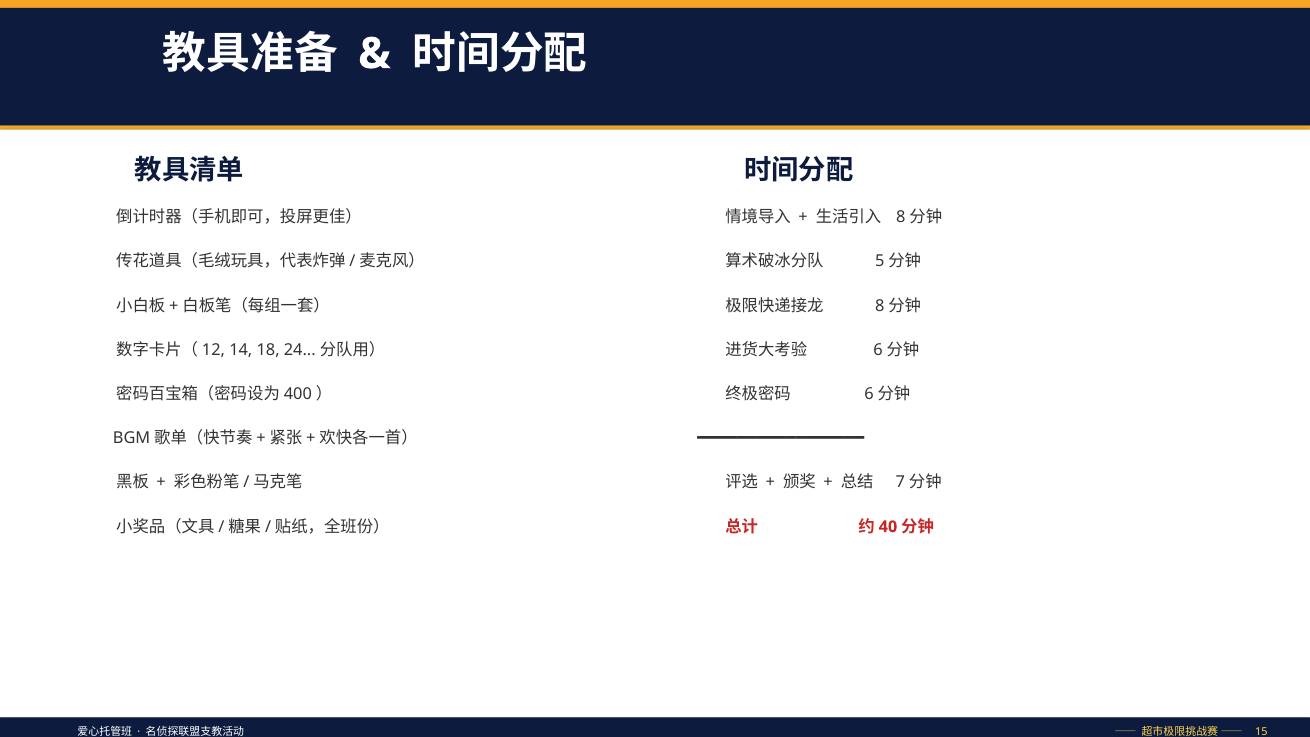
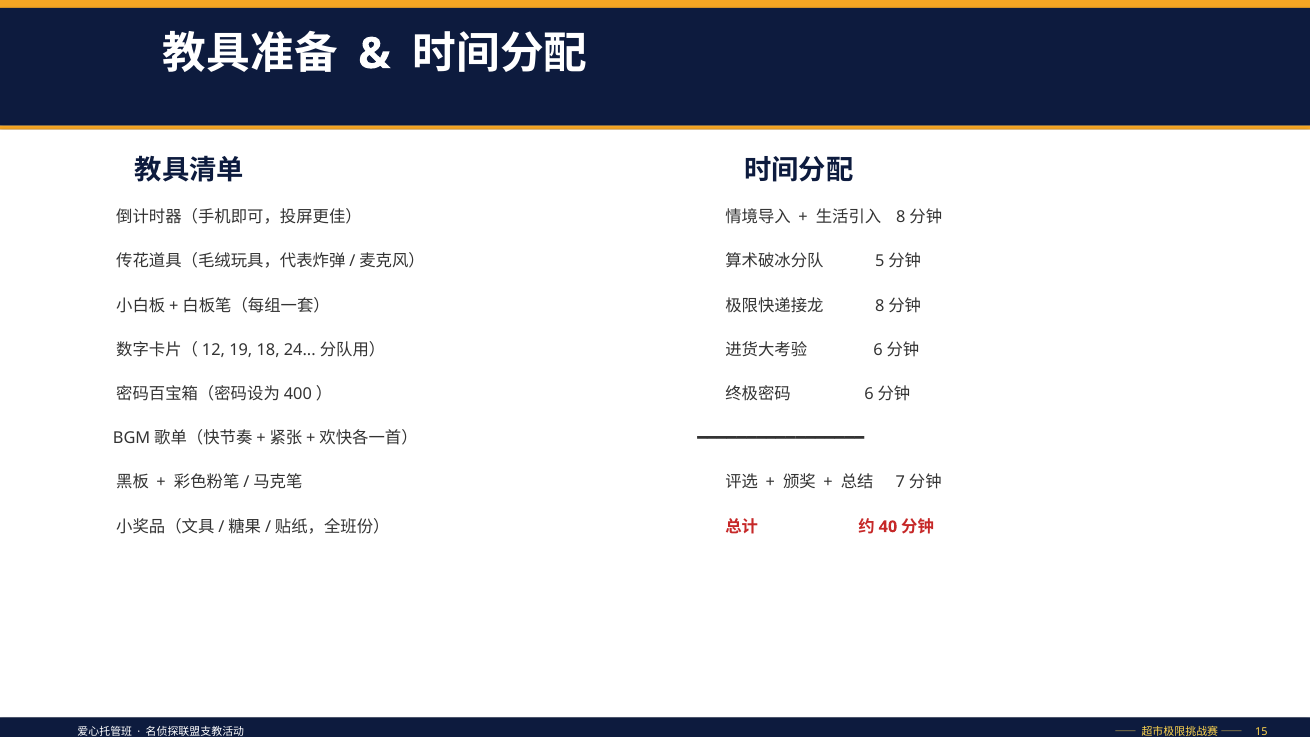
14: 14 -> 19
